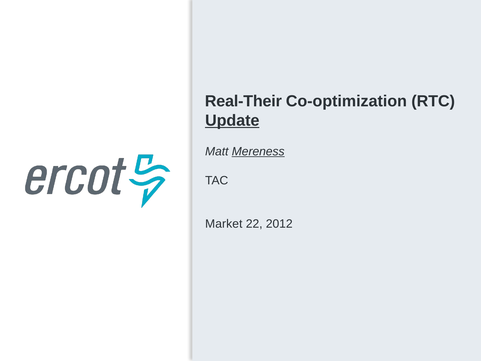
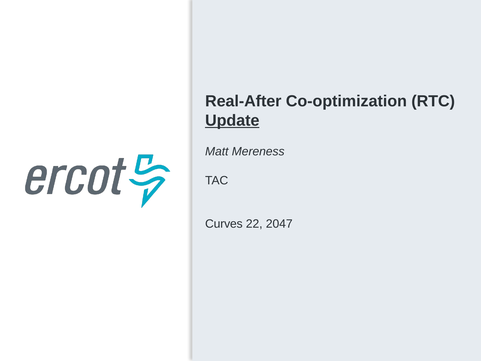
Real-Their: Real-Their -> Real-After
Mereness underline: present -> none
Market: Market -> Curves
2012: 2012 -> 2047
